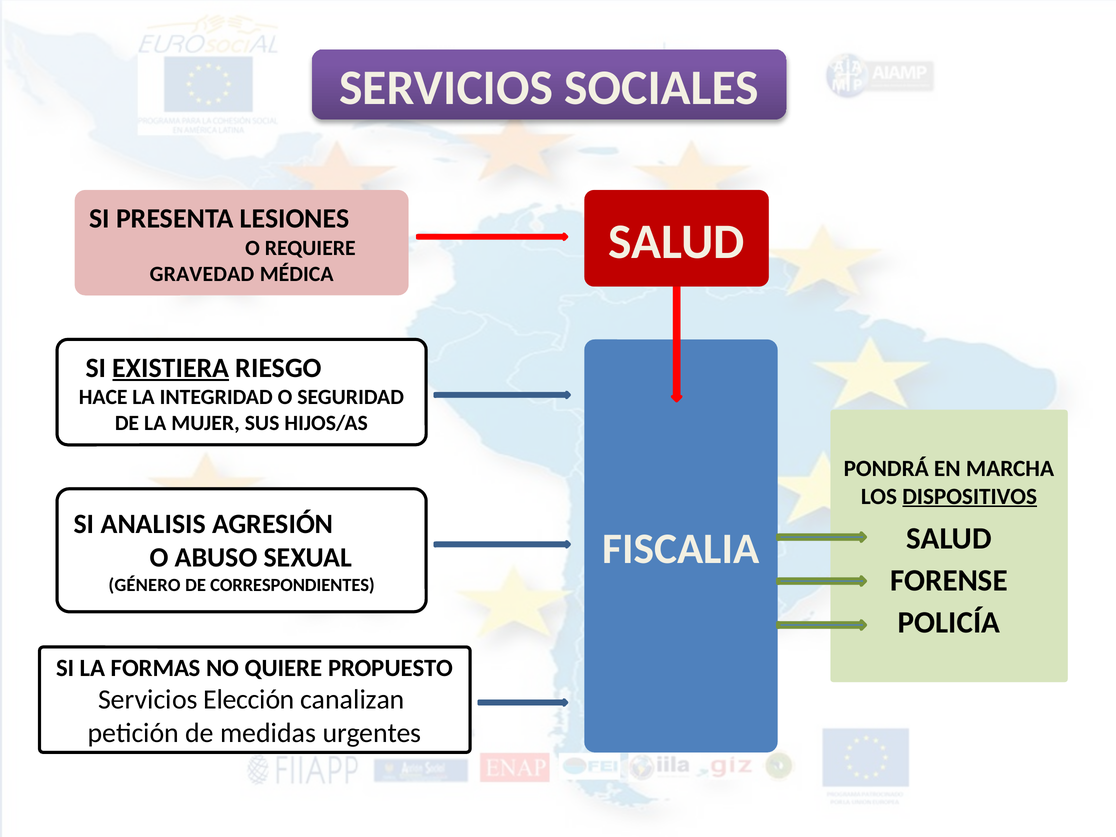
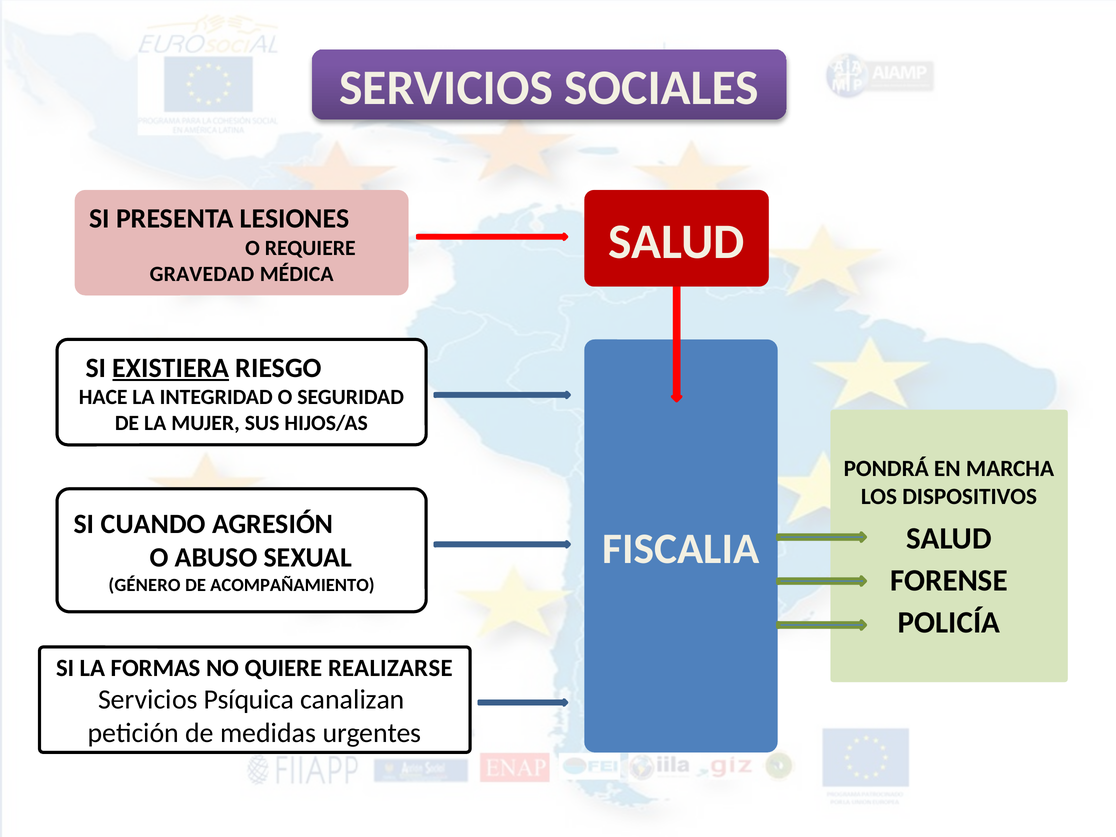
DISPOSITIVOS underline: present -> none
ANALISIS: ANALISIS -> CUANDO
CORRESPONDIENTES: CORRESPONDIENTES -> ACOMPAÑAMIENTO
PROPUESTO: PROPUESTO -> REALIZARSE
Elección: Elección -> Psíquica
